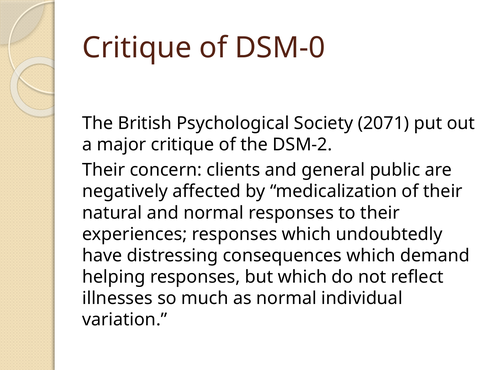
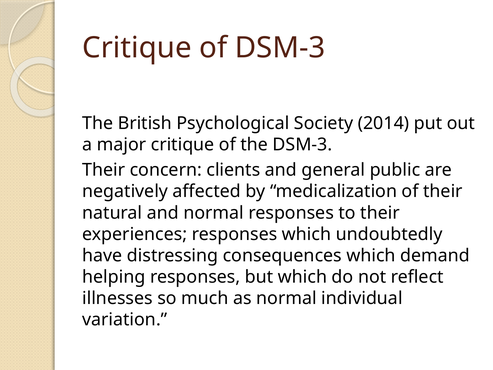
of DSM-0: DSM-0 -> DSM-3
2071: 2071 -> 2014
the DSM-2: DSM-2 -> DSM-3
